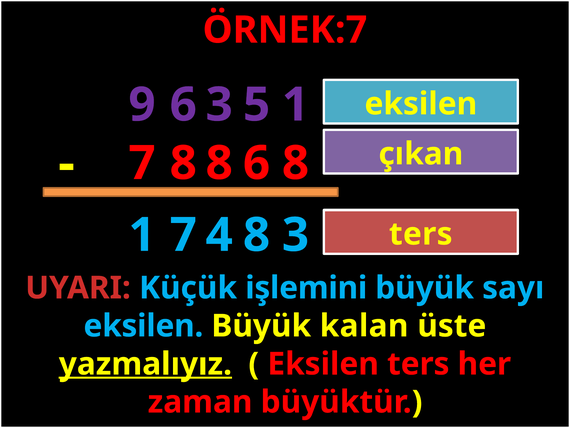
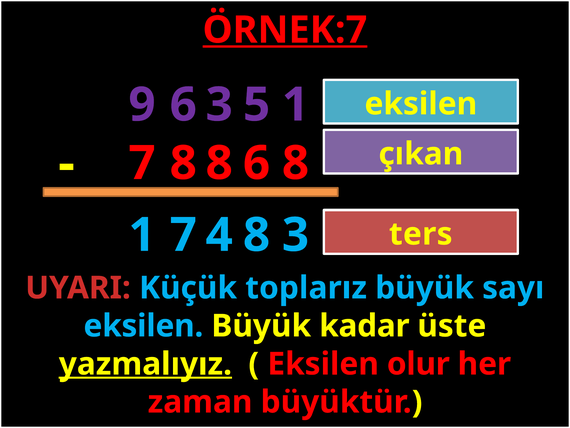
ÖRNEK:7 underline: none -> present
işlemini: işlemini -> toplarız
kalan: kalan -> kadar
Eksilen ters: ters -> olur
